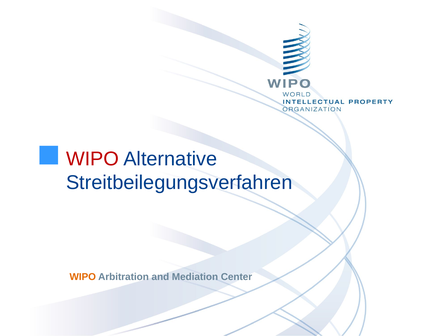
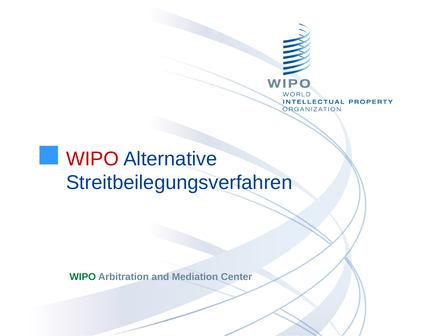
WIPO at (83, 276) colour: orange -> green
